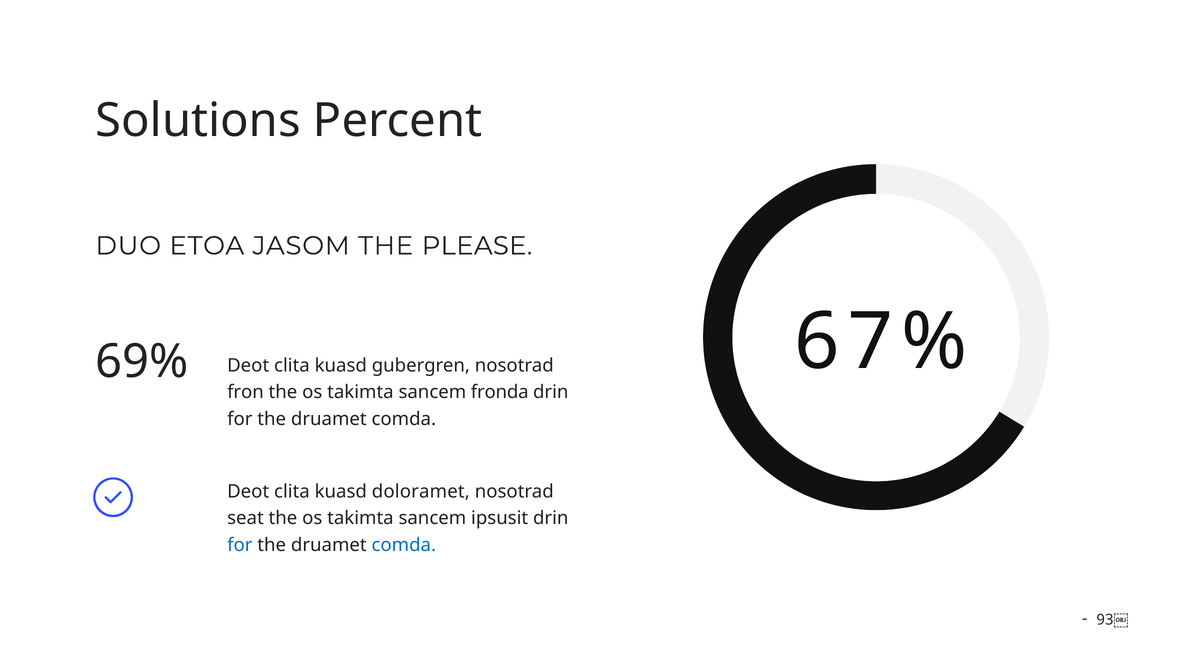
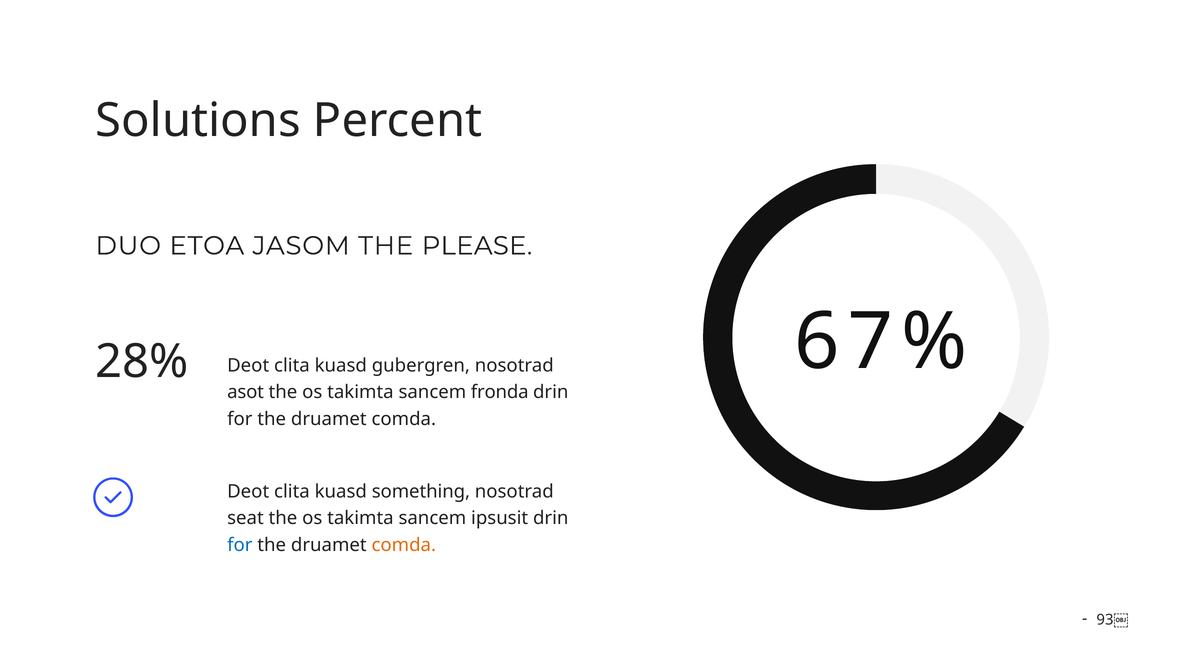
69%: 69% -> 28%
fron: fron -> asot
doloramet: doloramet -> something
comda at (404, 545) colour: blue -> orange
